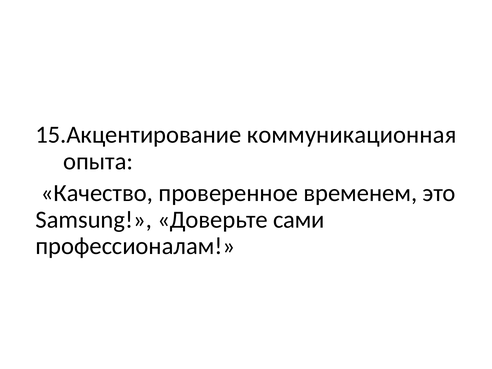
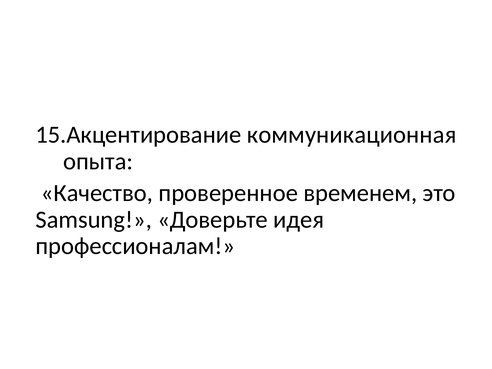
сами: сами -> идея
